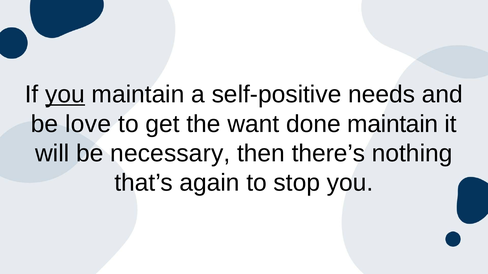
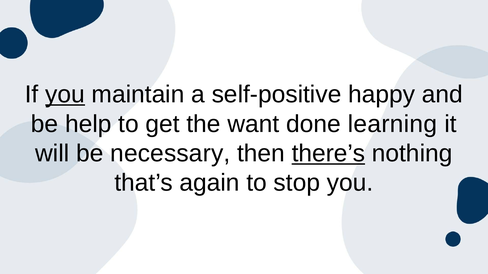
needs: needs -> happy
love: love -> help
done maintain: maintain -> learning
there’s underline: none -> present
